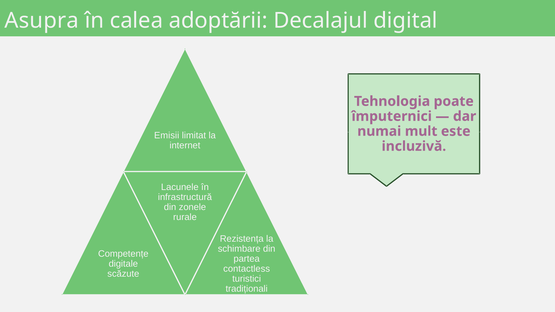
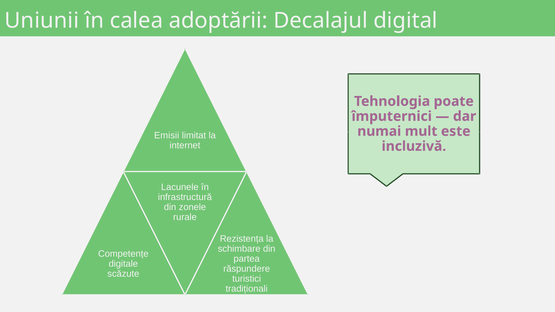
Asupra: Asupra -> Uniunii
contactless: contactless -> răspundere
